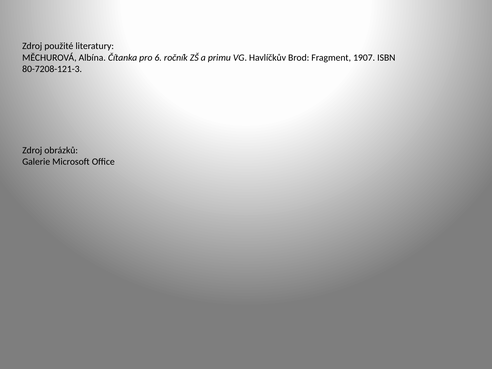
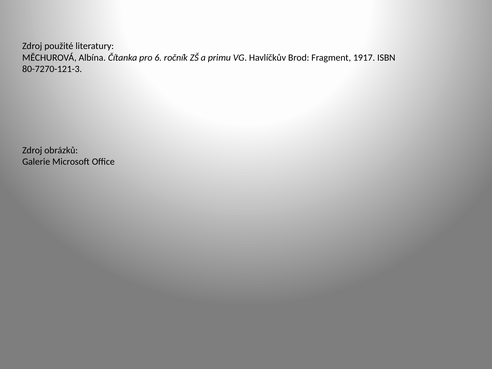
1907: 1907 -> 1917
80-7208-121-3: 80-7208-121-3 -> 80-7270-121-3
